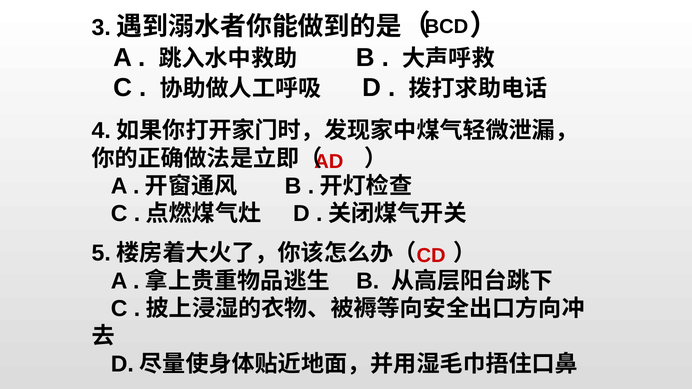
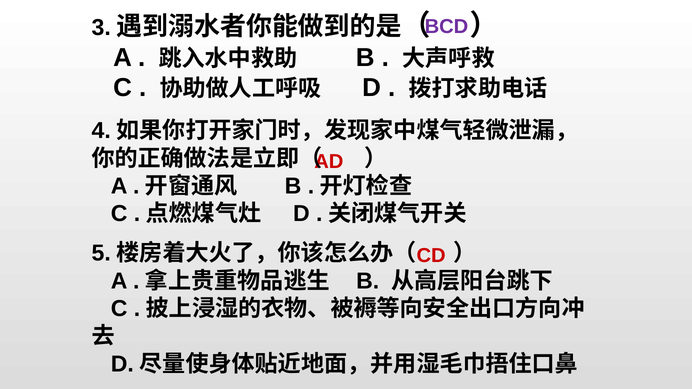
BCD colour: black -> purple
